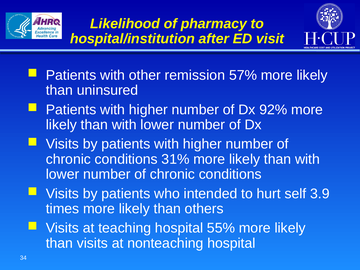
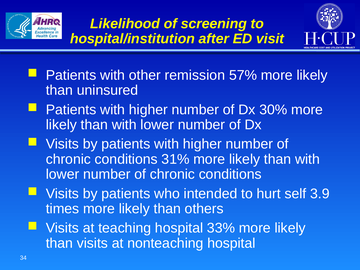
pharmacy: pharmacy -> screening
92%: 92% -> 30%
55%: 55% -> 33%
